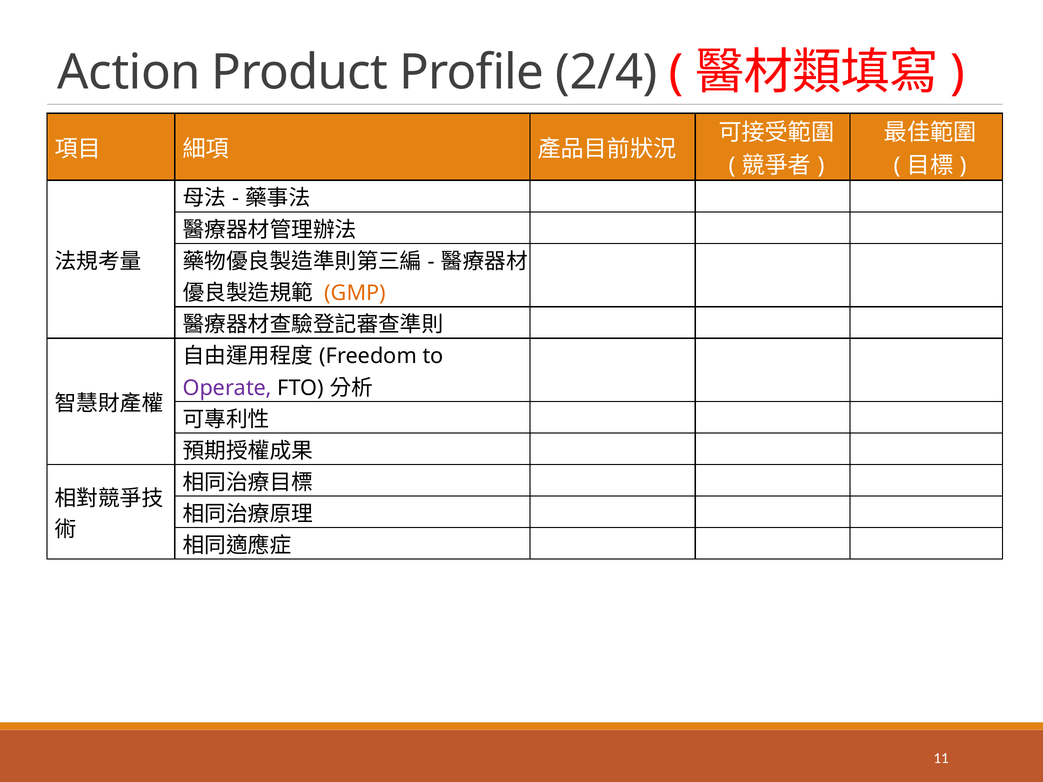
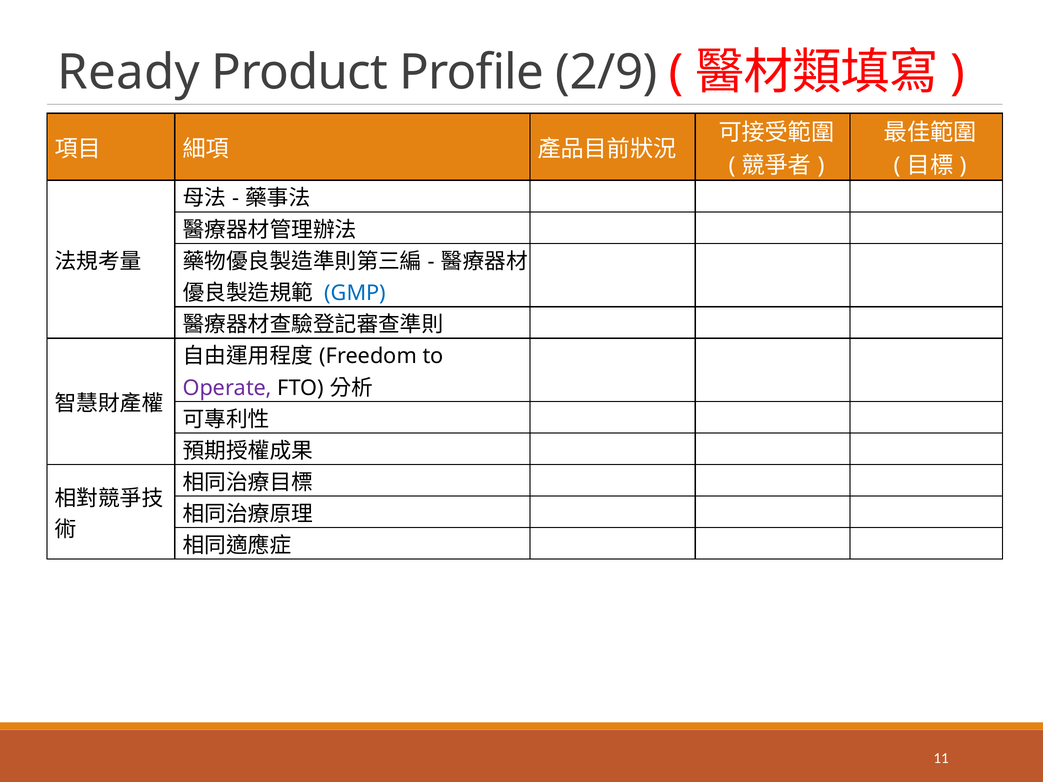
Action: Action -> Ready
2/4: 2/4 -> 2/9
GMP colour: orange -> blue
